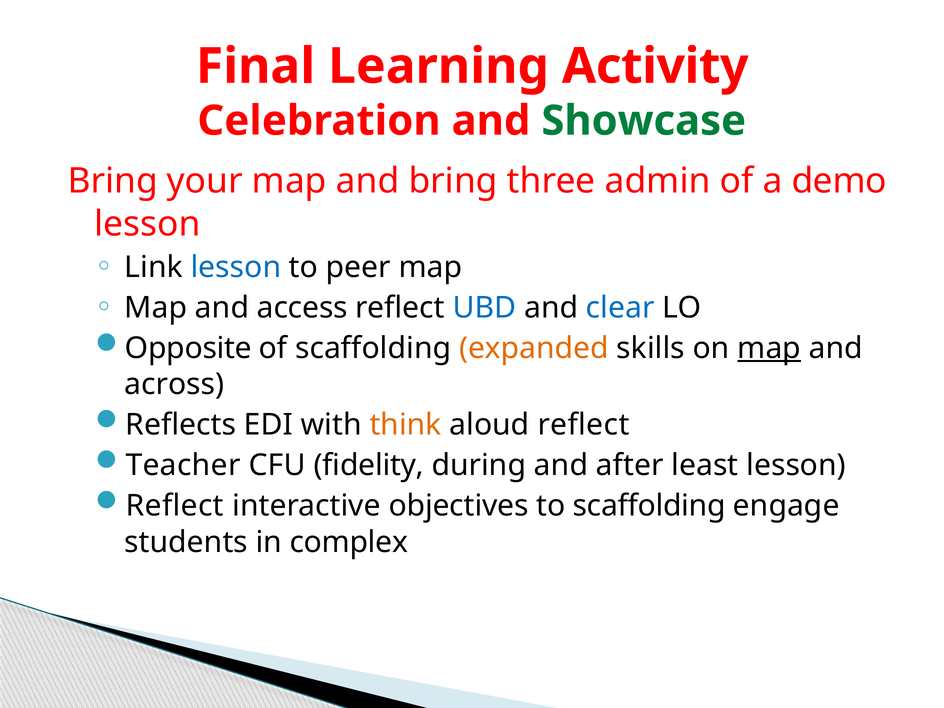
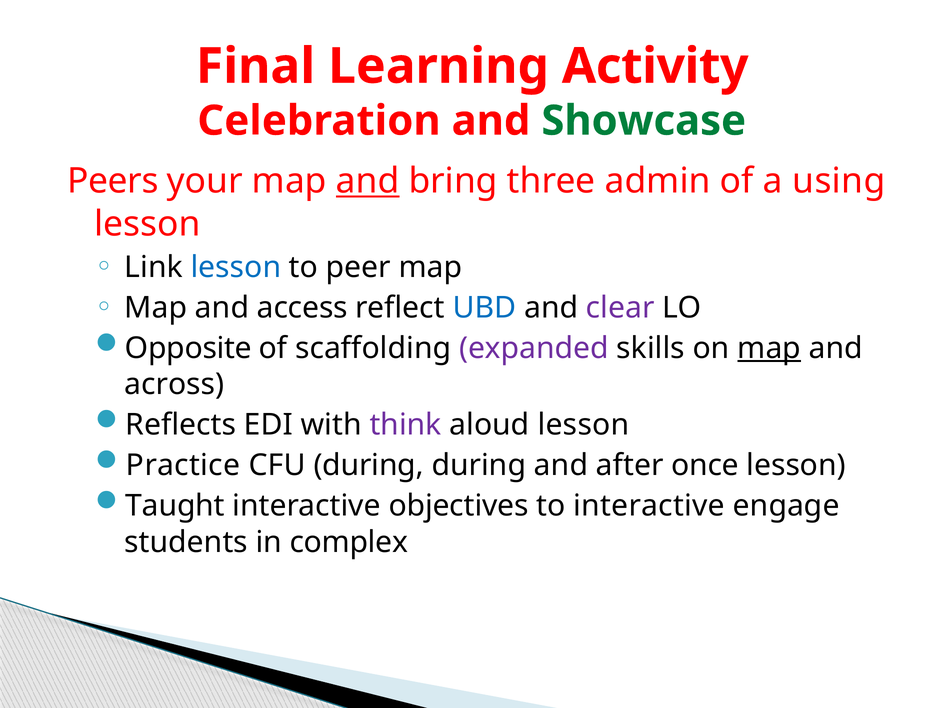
Bring at (113, 181): Bring -> Peers
and at (368, 181) underline: none -> present
demo: demo -> using
clear colour: blue -> purple
expanded colour: orange -> purple
think colour: orange -> purple
aloud reflect: reflect -> lesson
Teacher: Teacher -> Practice
CFU fidelity: fidelity -> during
least: least -> once
Reflect at (175, 506): Reflect -> Taught
to scaffolding: scaffolding -> interactive
